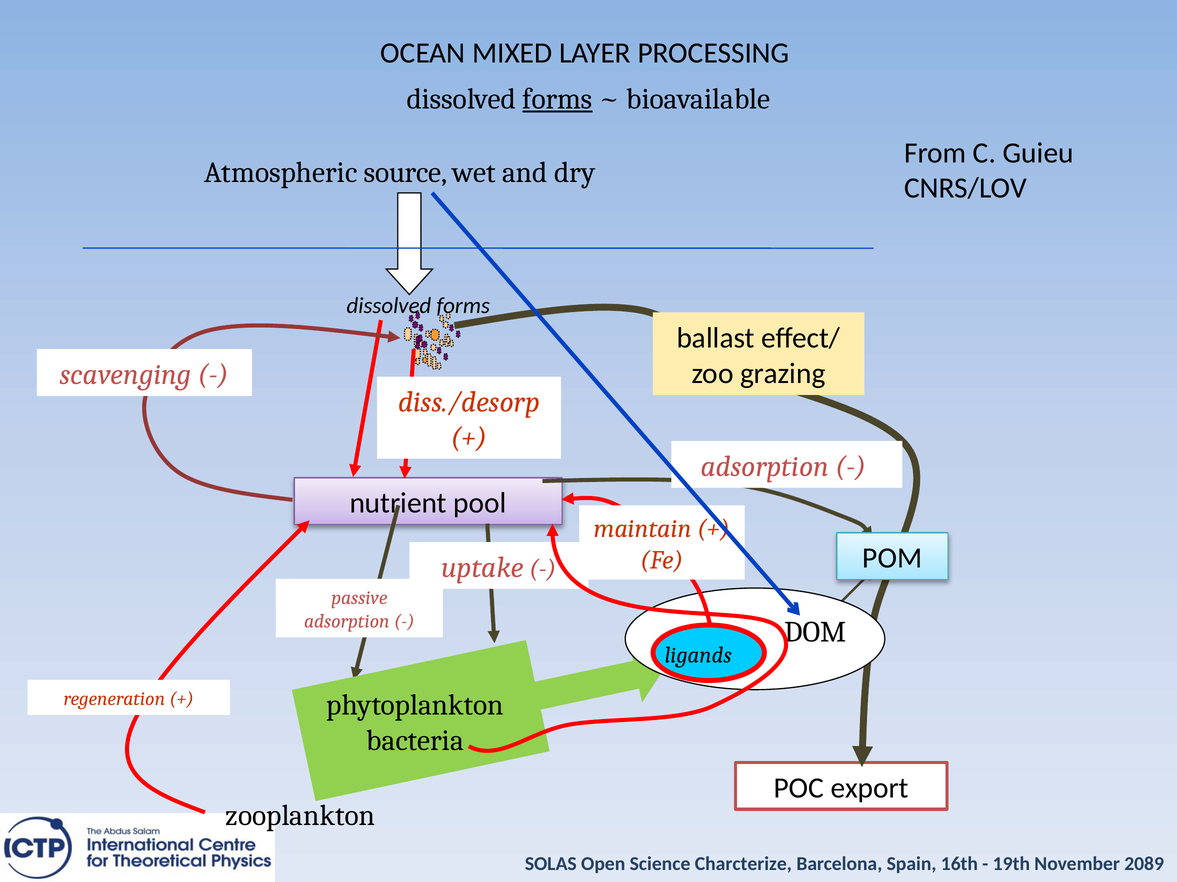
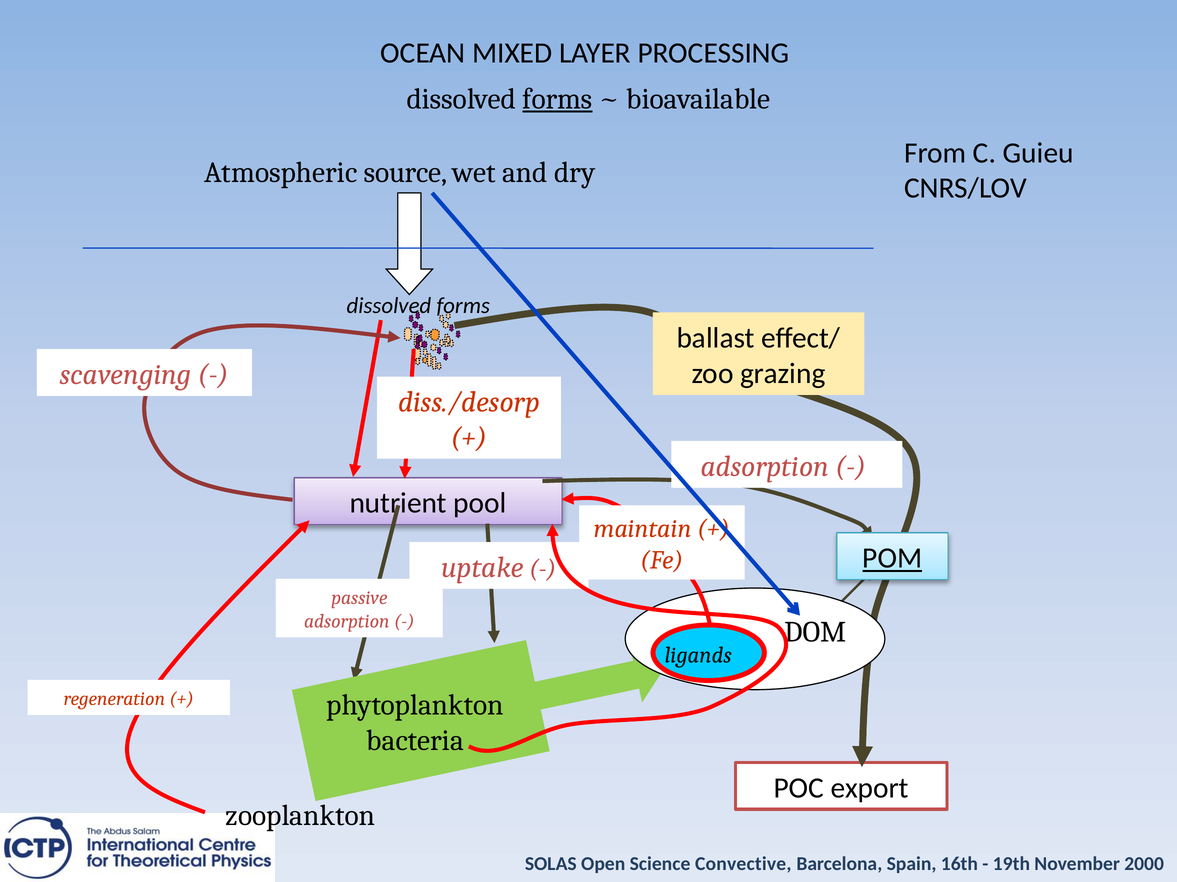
POM underline: none -> present
Charcterize: Charcterize -> Convective
2089: 2089 -> 2000
